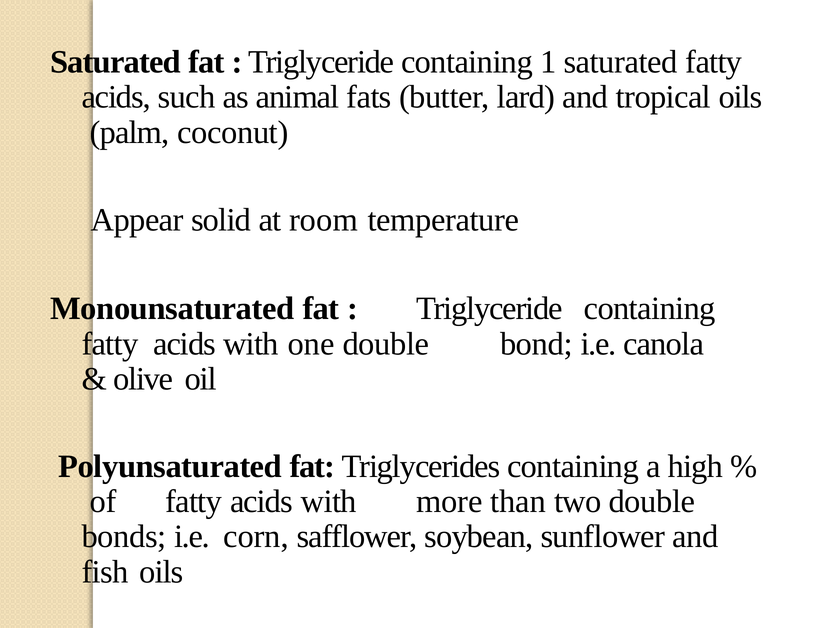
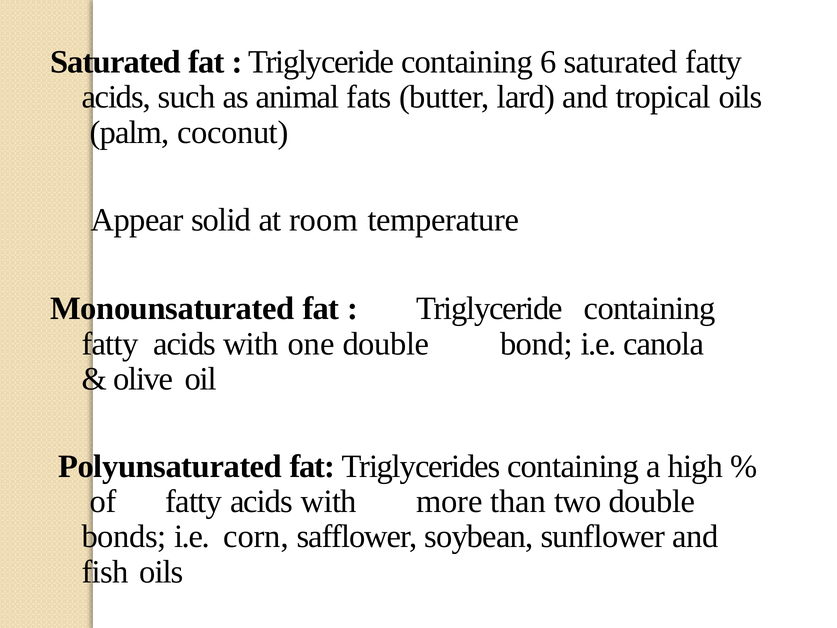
1: 1 -> 6
